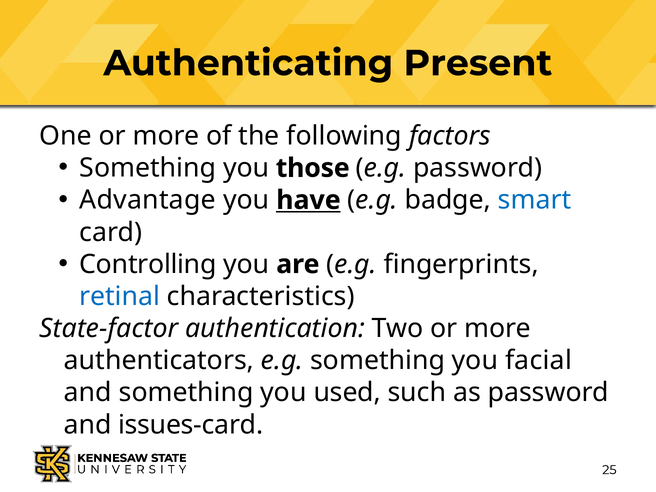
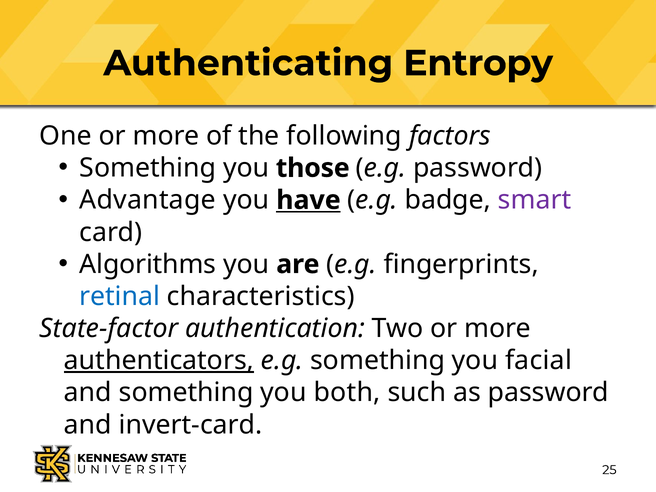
Present: Present -> Entropy
smart colour: blue -> purple
Controlling: Controlling -> Algorithms
authenticators underline: none -> present
used: used -> both
issues-card: issues-card -> invert-card
